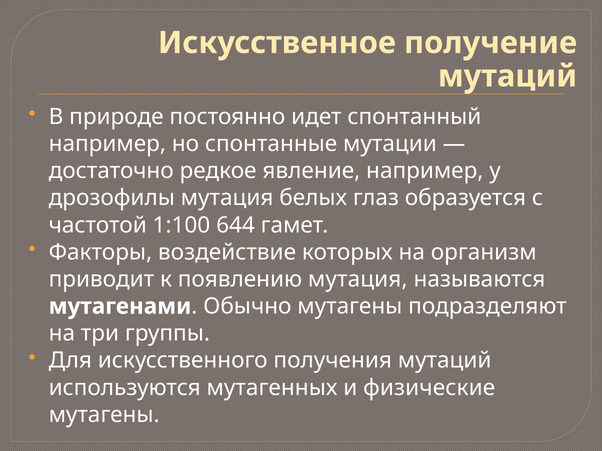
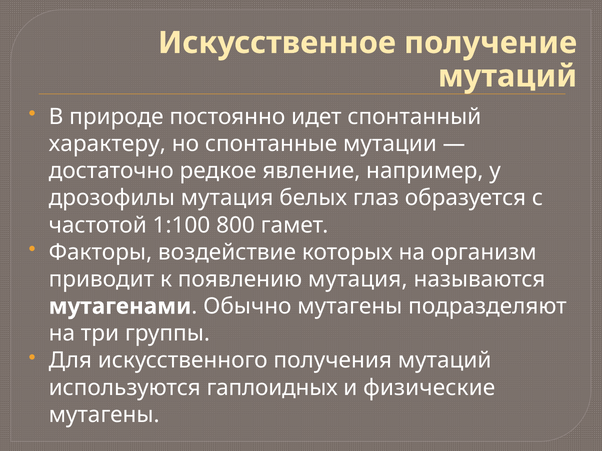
например at (107, 144): например -> характеру
644: 644 -> 800
мутагенных: мутагенных -> гаплоидных
